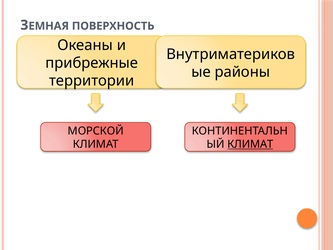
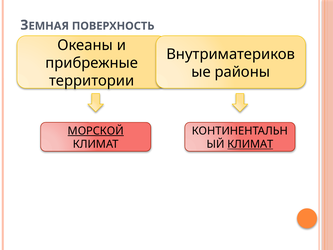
МОРСКОЙ underline: none -> present
